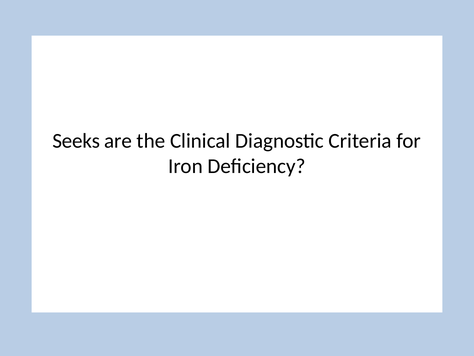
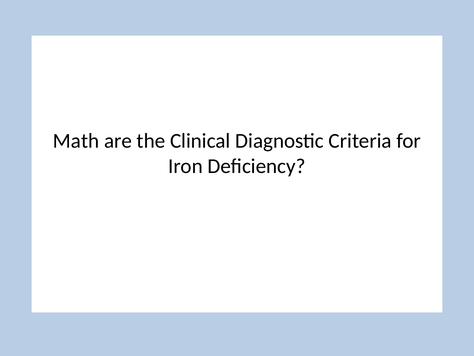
Seeks: Seeks -> Math
